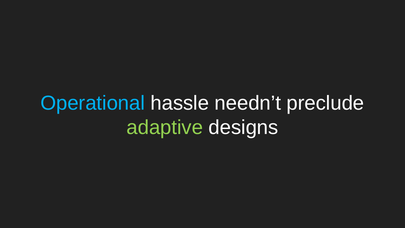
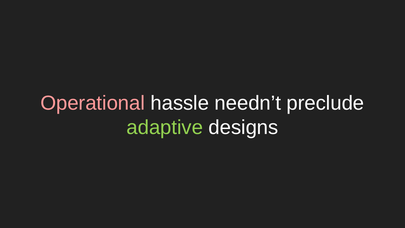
Operational colour: light blue -> pink
